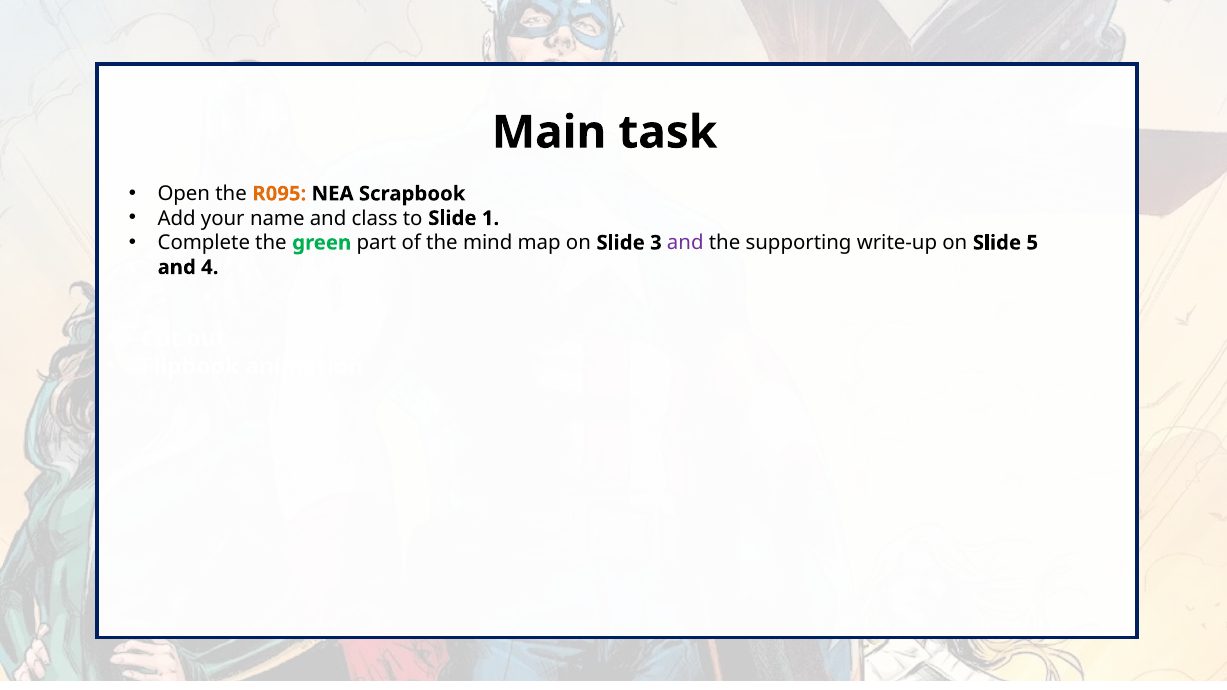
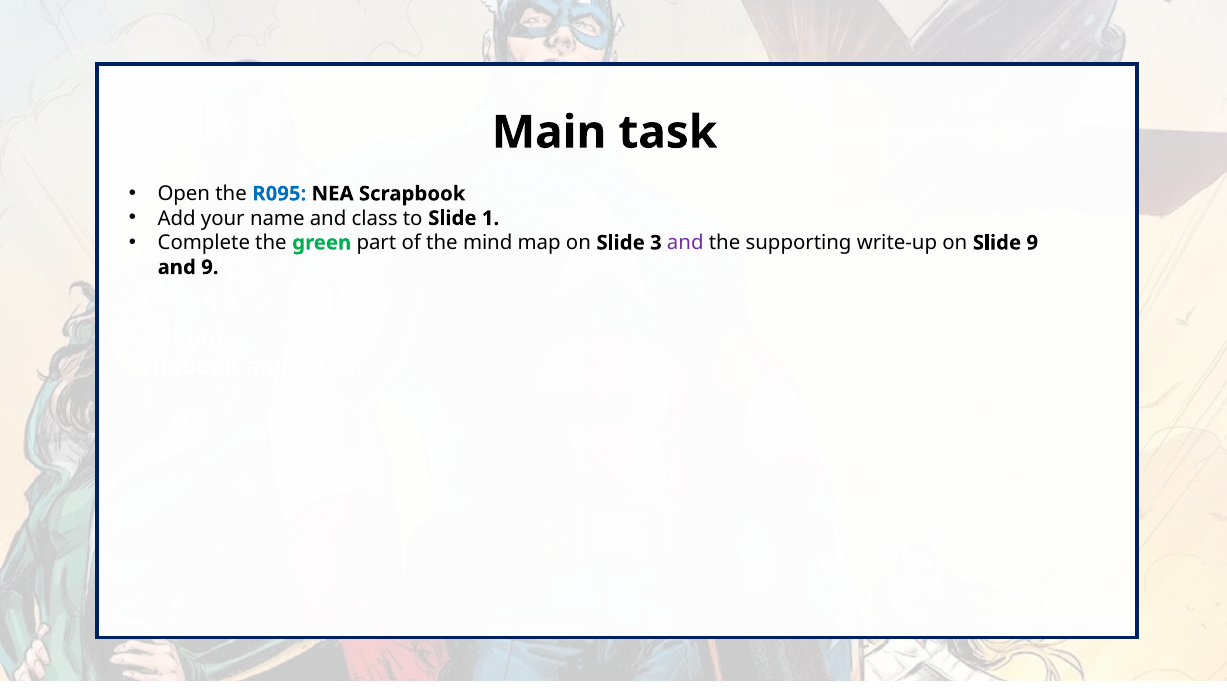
R095 colour: orange -> blue
Slide 5: 5 -> 9
and 4: 4 -> 9
